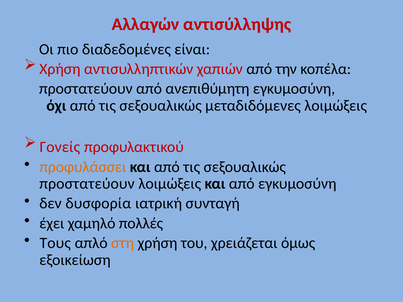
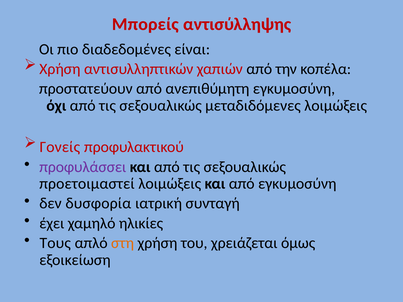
Αλλαγών: Αλλαγών -> Μπορείς
προφυλάσσει colour: orange -> purple
προστατεύουν at (87, 184): προστατεύουν -> προετοιμαστεί
πολλές: πολλές -> ηλικίες
